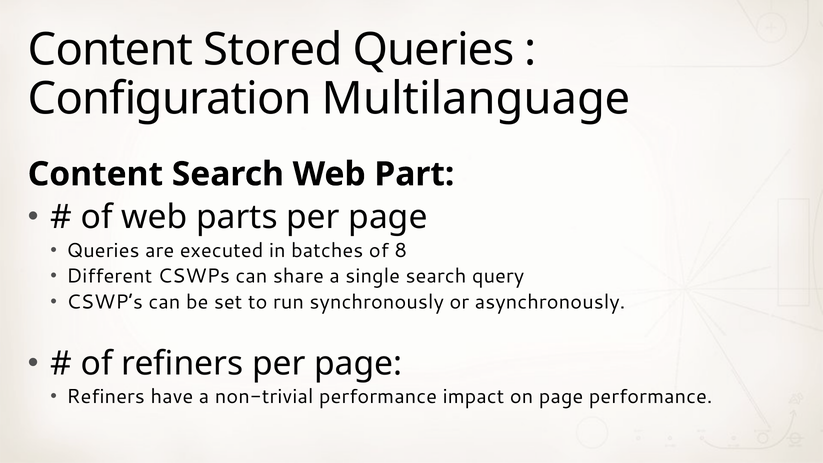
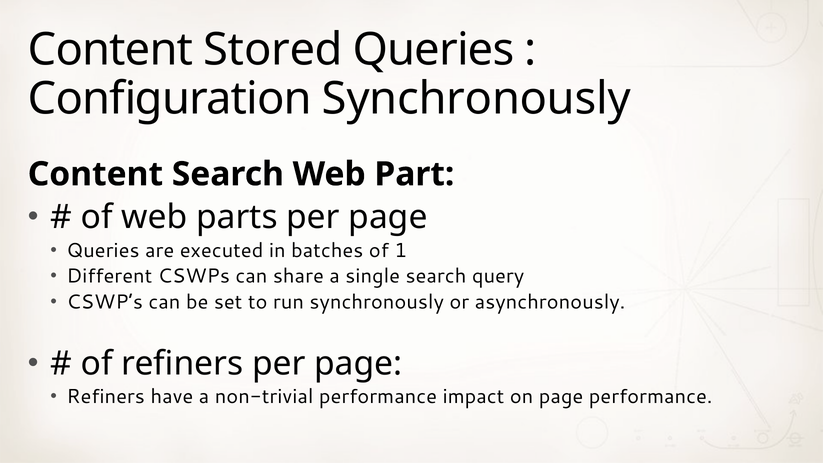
Configuration Multilanguage: Multilanguage -> Synchronously
8: 8 -> 1
